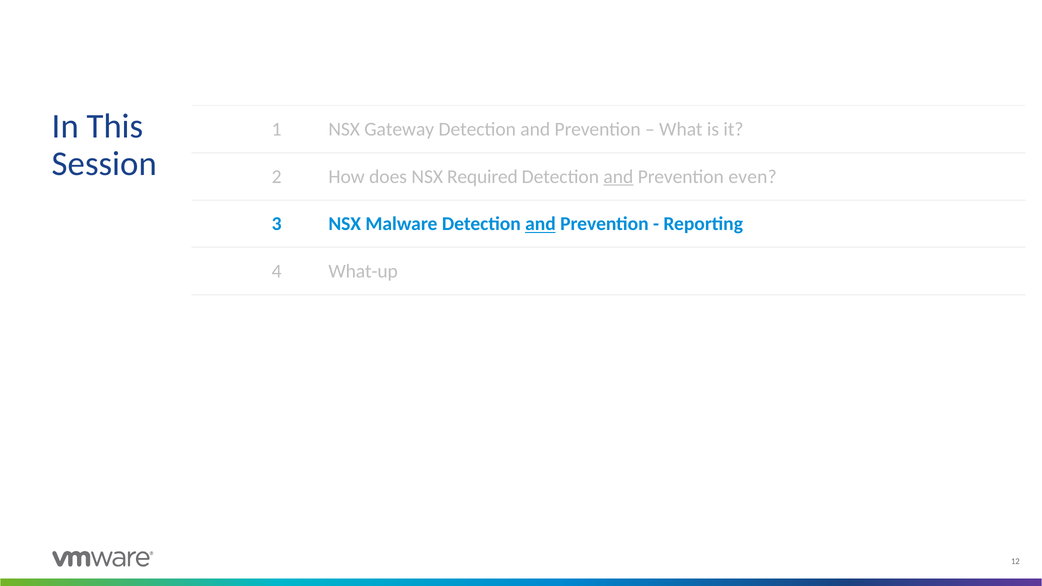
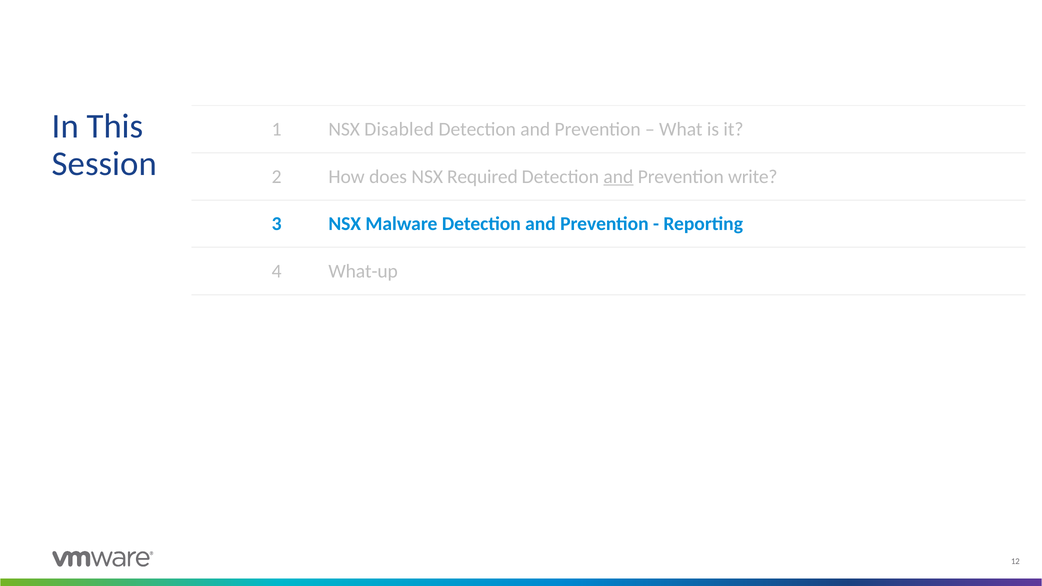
Gateway: Gateway -> Disabled
even: even -> write
and at (540, 224) underline: present -> none
